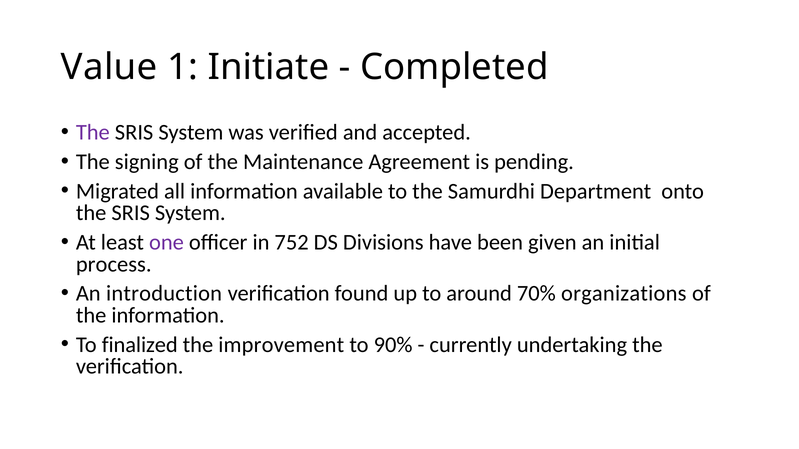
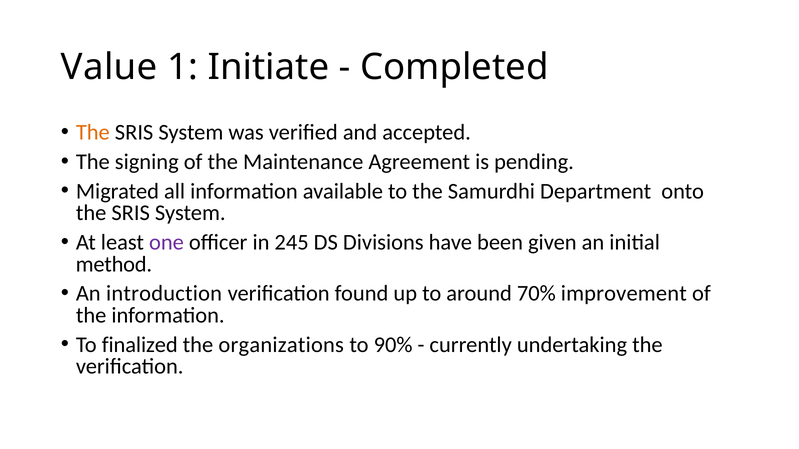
The at (93, 133) colour: purple -> orange
752: 752 -> 245
process: process -> method
organizations: organizations -> improvement
improvement: improvement -> organizations
